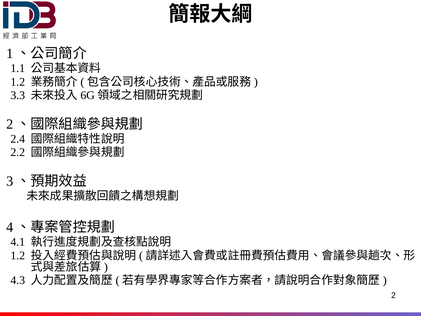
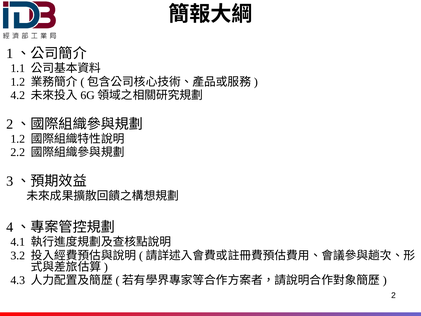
3.3: 3.3 -> 4.2
2.4 at (18, 139): 2.4 -> 1.2
1.2 at (18, 255): 1.2 -> 3.2
